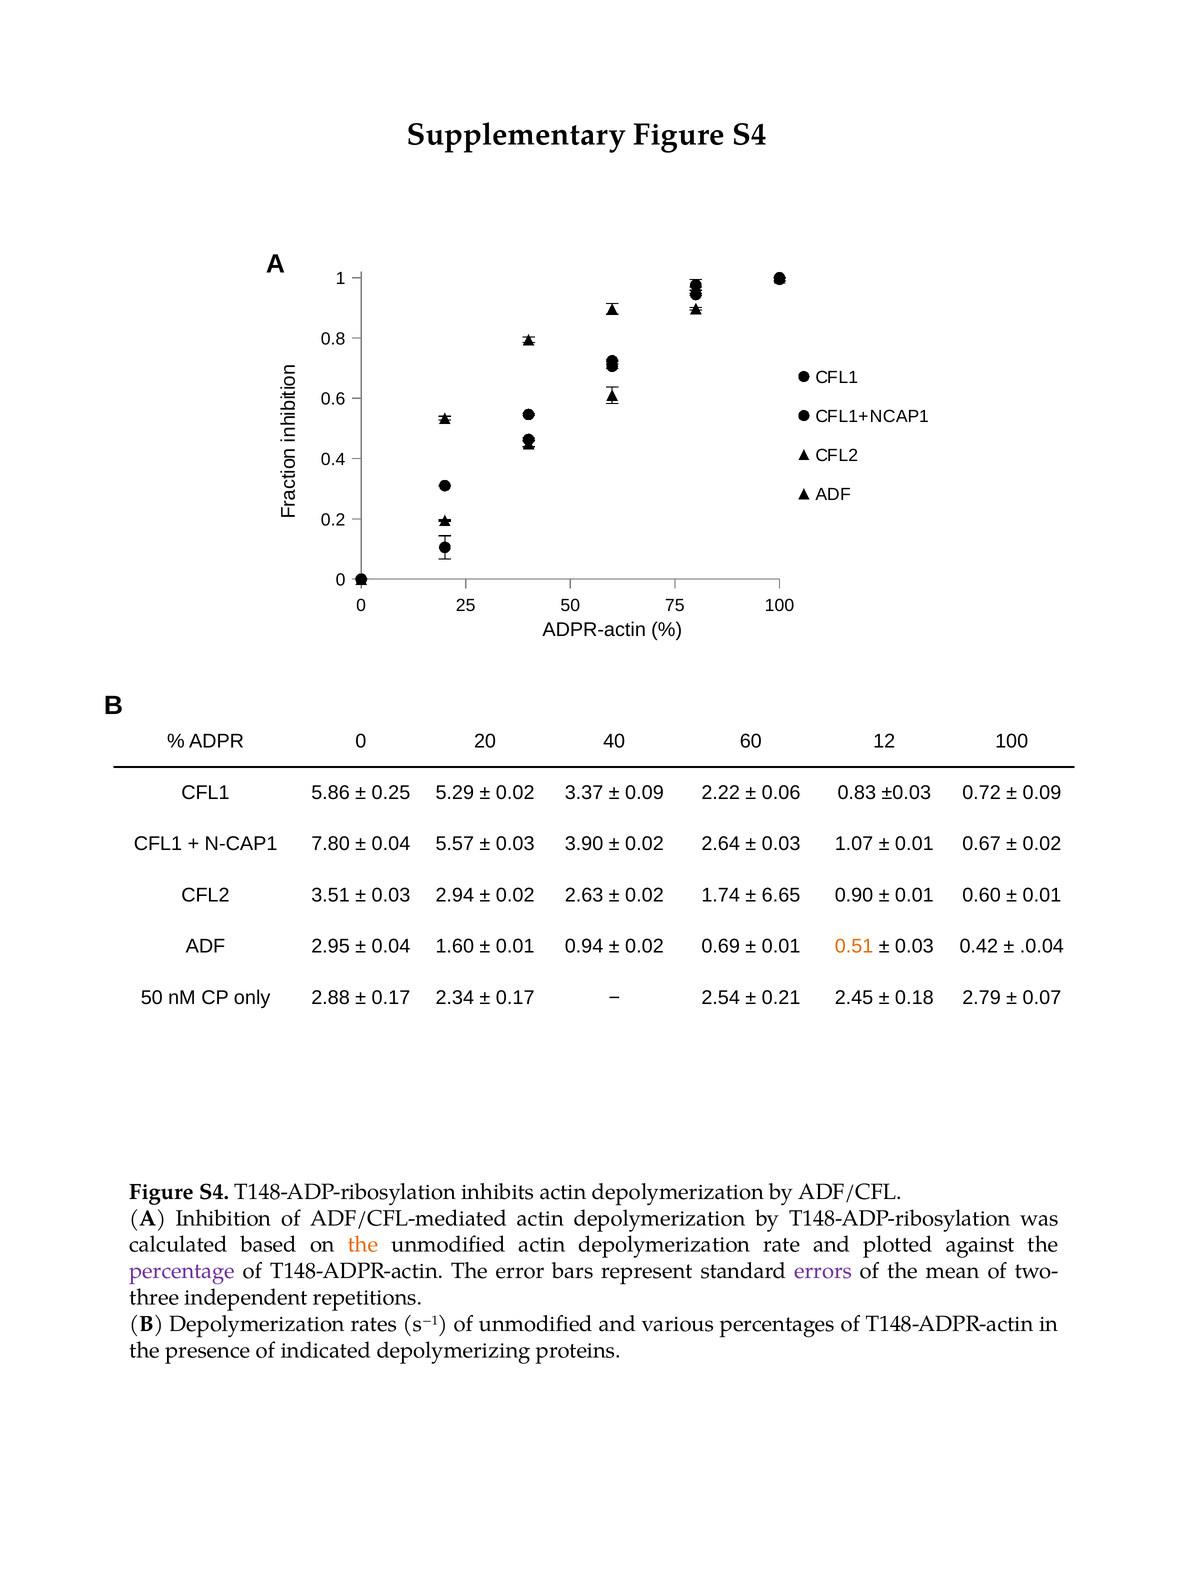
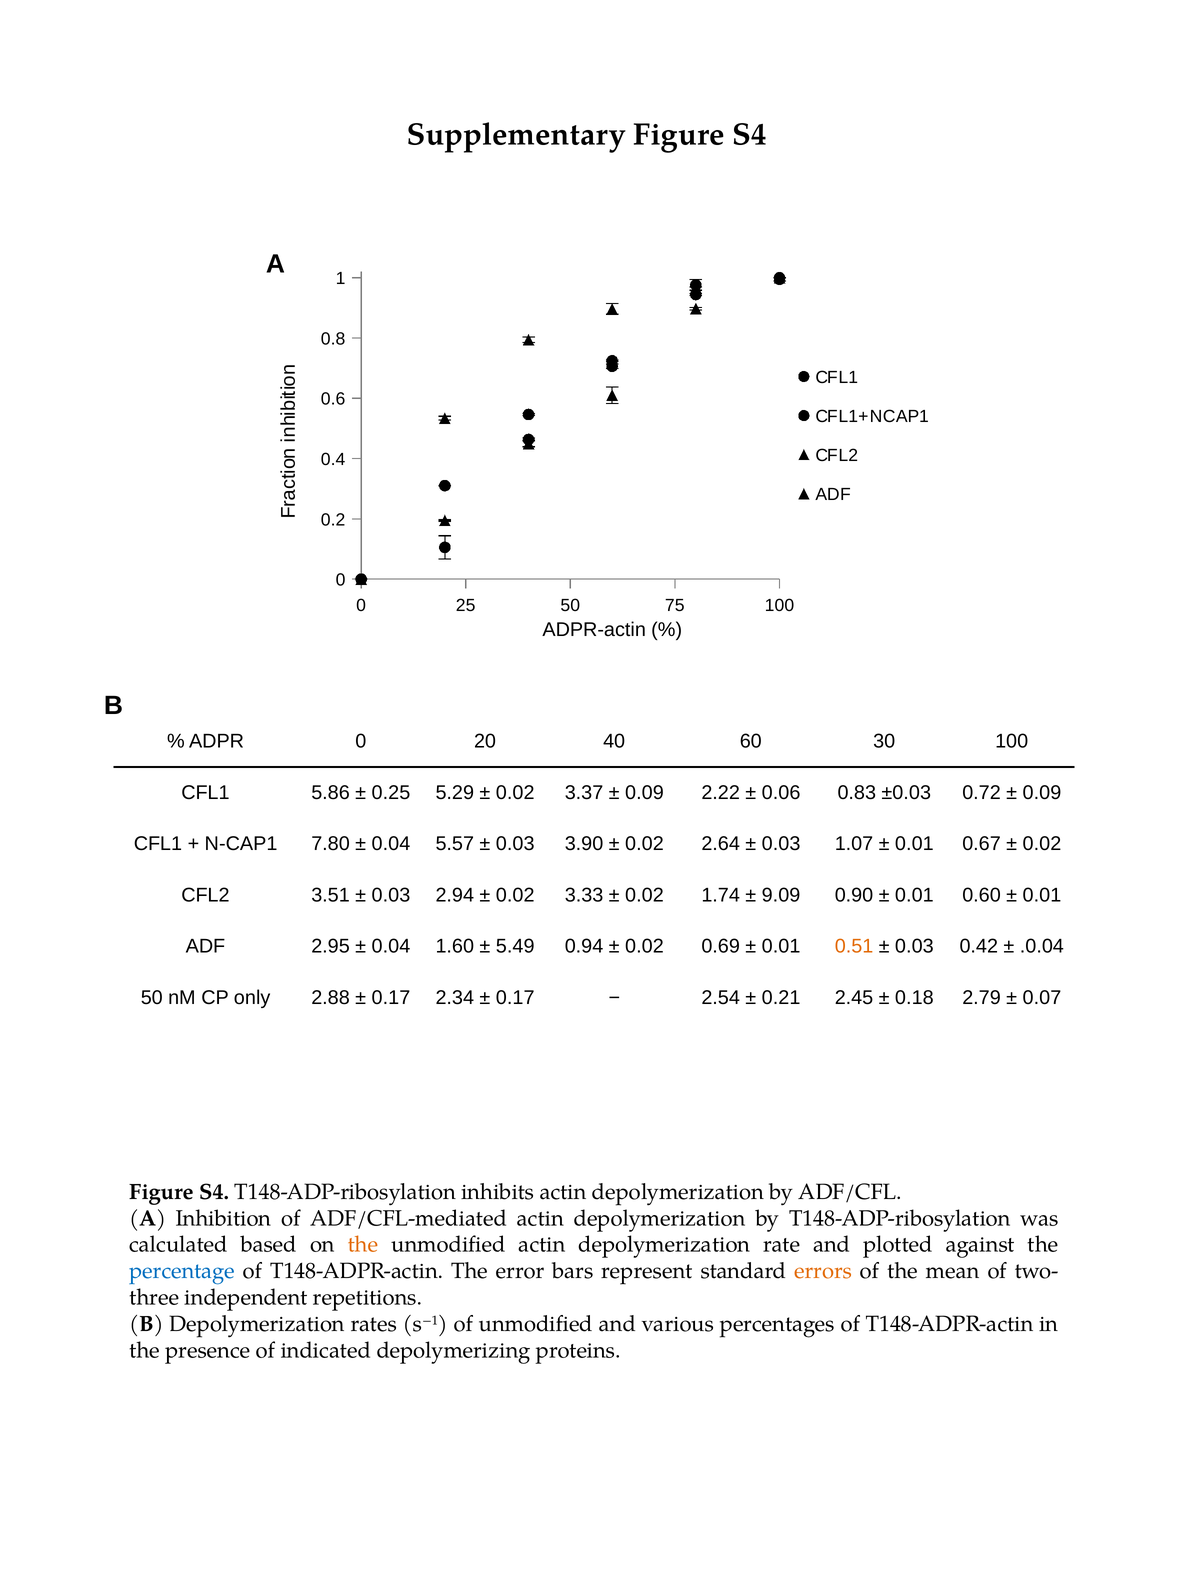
12: 12 -> 30
2.63: 2.63 -> 3.33
6.65: 6.65 -> 9.09
0.01 at (515, 946): 0.01 -> 5.49
percentage colour: purple -> blue
errors colour: purple -> orange
